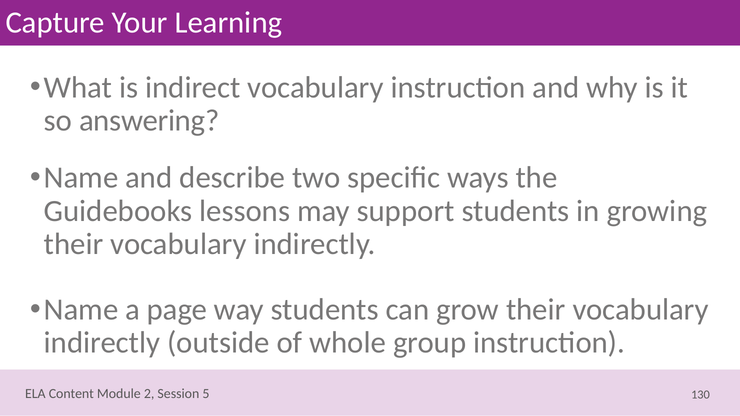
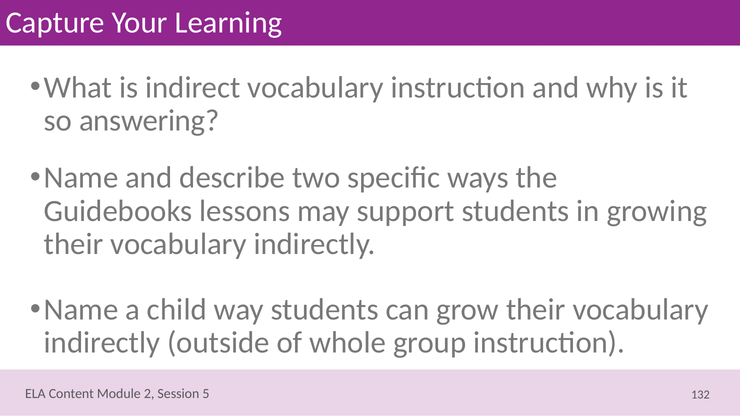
page: page -> child
130: 130 -> 132
